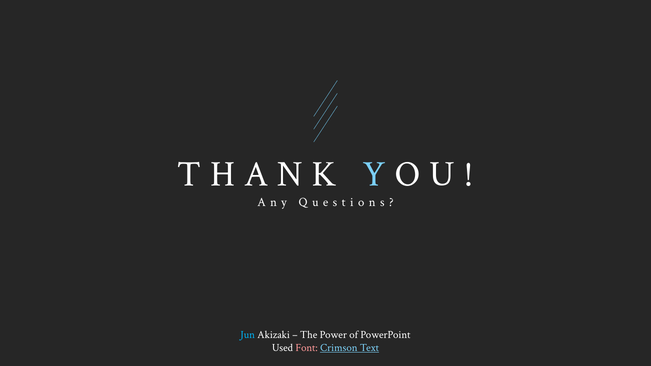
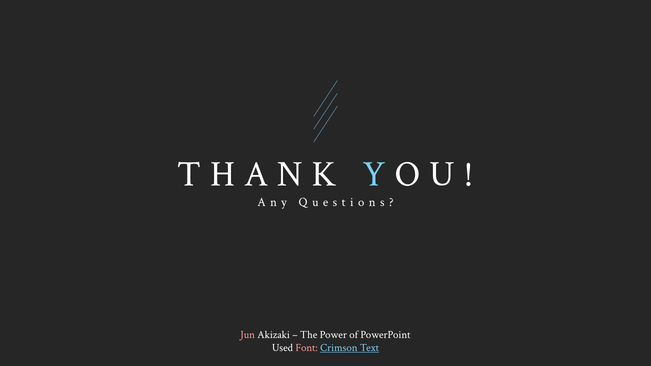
Jun colour: light blue -> pink
